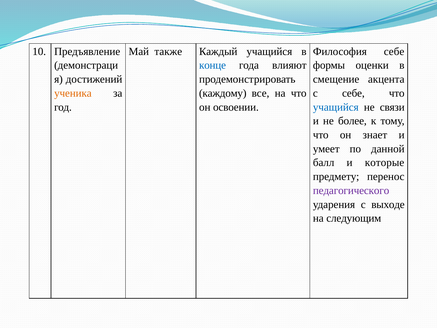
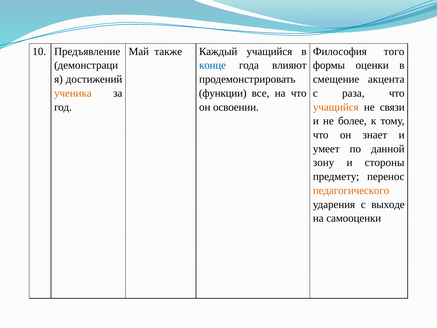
Философия себе: себе -> того
каждому: каждому -> функции
с себе: себе -> раза
учащийся at (336, 107) colour: blue -> orange
балл: балл -> зону
которые: которые -> стороны
педагогического colour: purple -> orange
следующим: следующим -> самооценки
